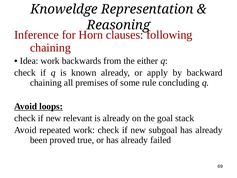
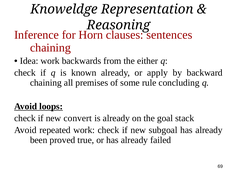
following: following -> sentences
relevant: relevant -> convert
